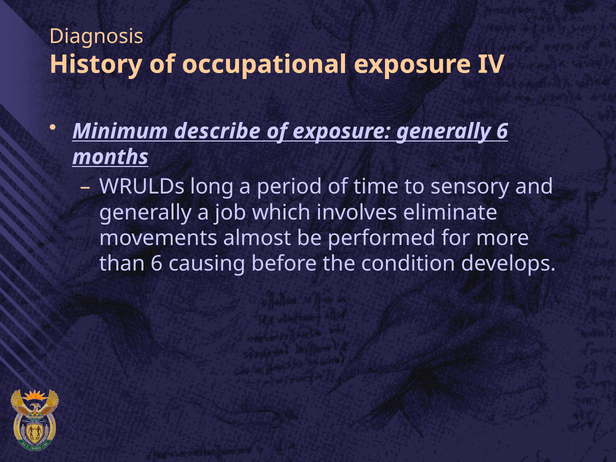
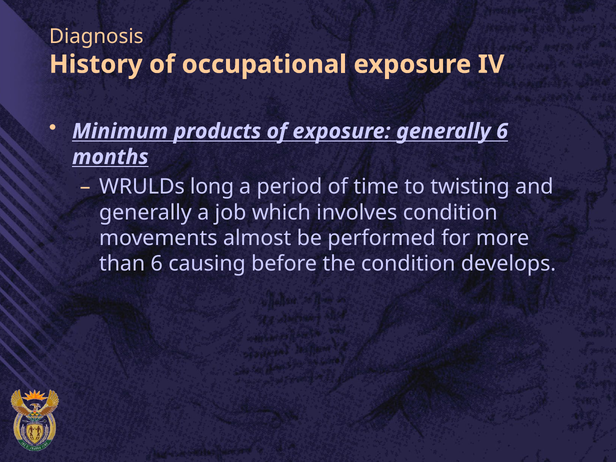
describe: describe -> products
sensory: sensory -> twisting
involves eliminate: eliminate -> condition
